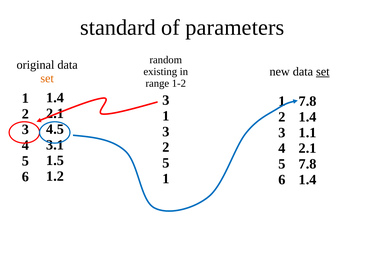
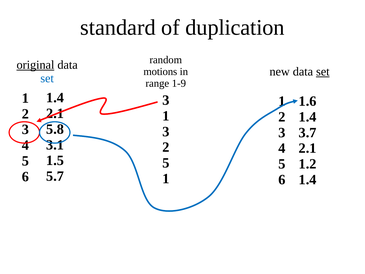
parameters: parameters -> duplication
original underline: none -> present
existing: existing -> motions
set at (47, 78) colour: orange -> blue
1-2: 1-2 -> 1-9
7.8 at (308, 101): 7.8 -> 1.6
4.5: 4.5 -> 5.8
1.1: 1.1 -> 3.7
7.8 at (308, 164): 7.8 -> 1.2
1.2: 1.2 -> 5.7
